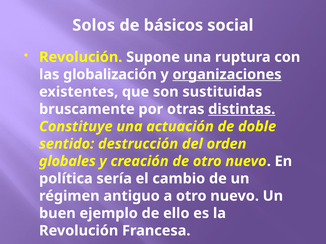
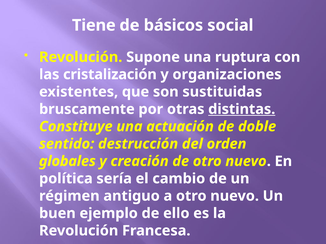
Solos: Solos -> Tiene
globalización: globalización -> cristalización
organizaciones underline: present -> none
